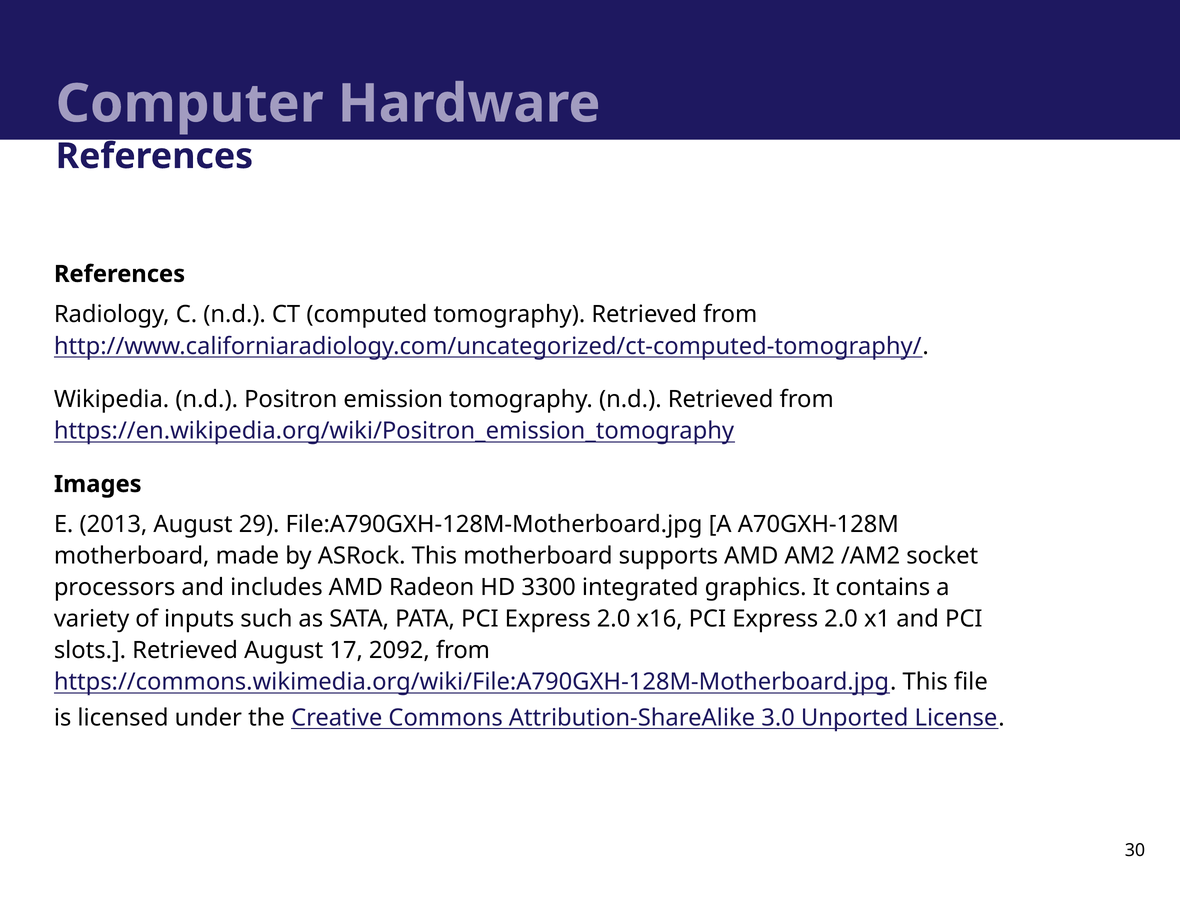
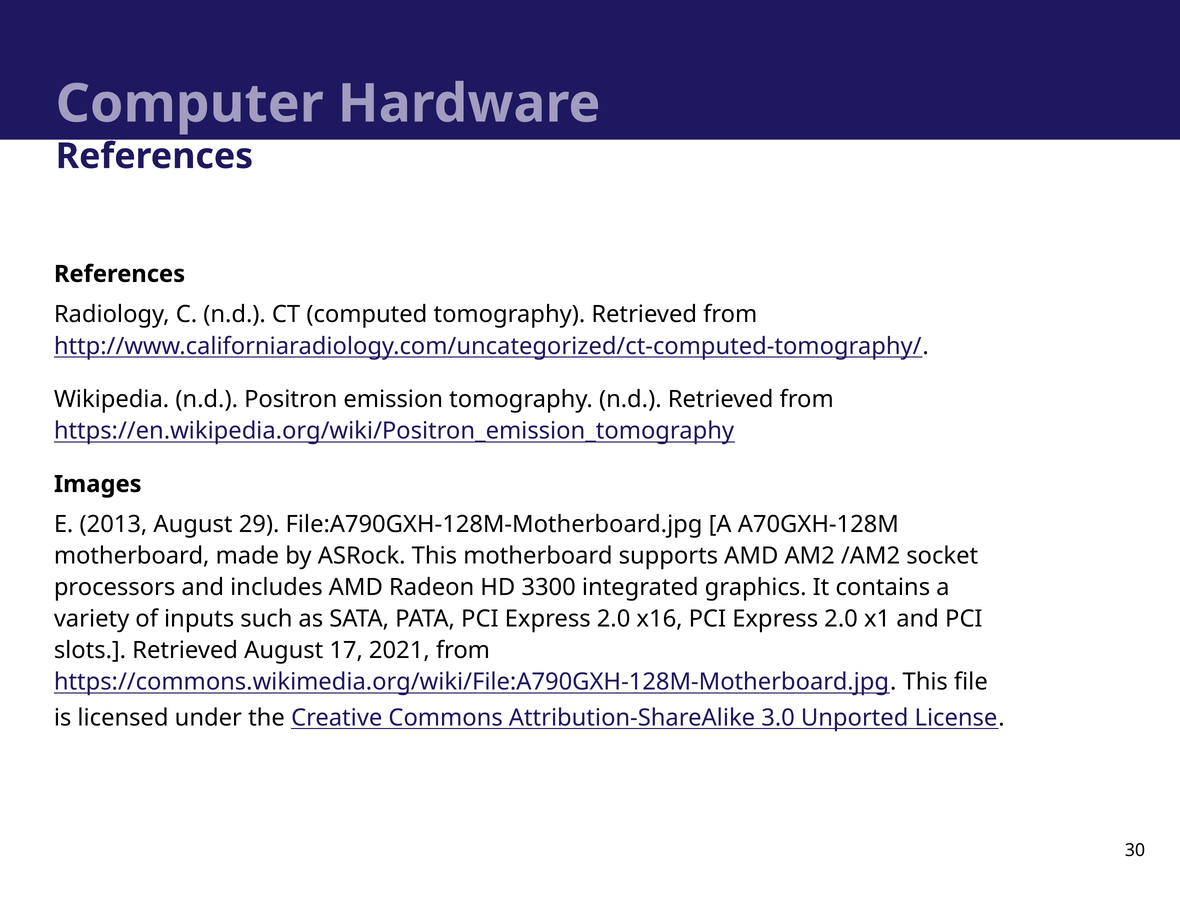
2092: 2092 -> 2021
